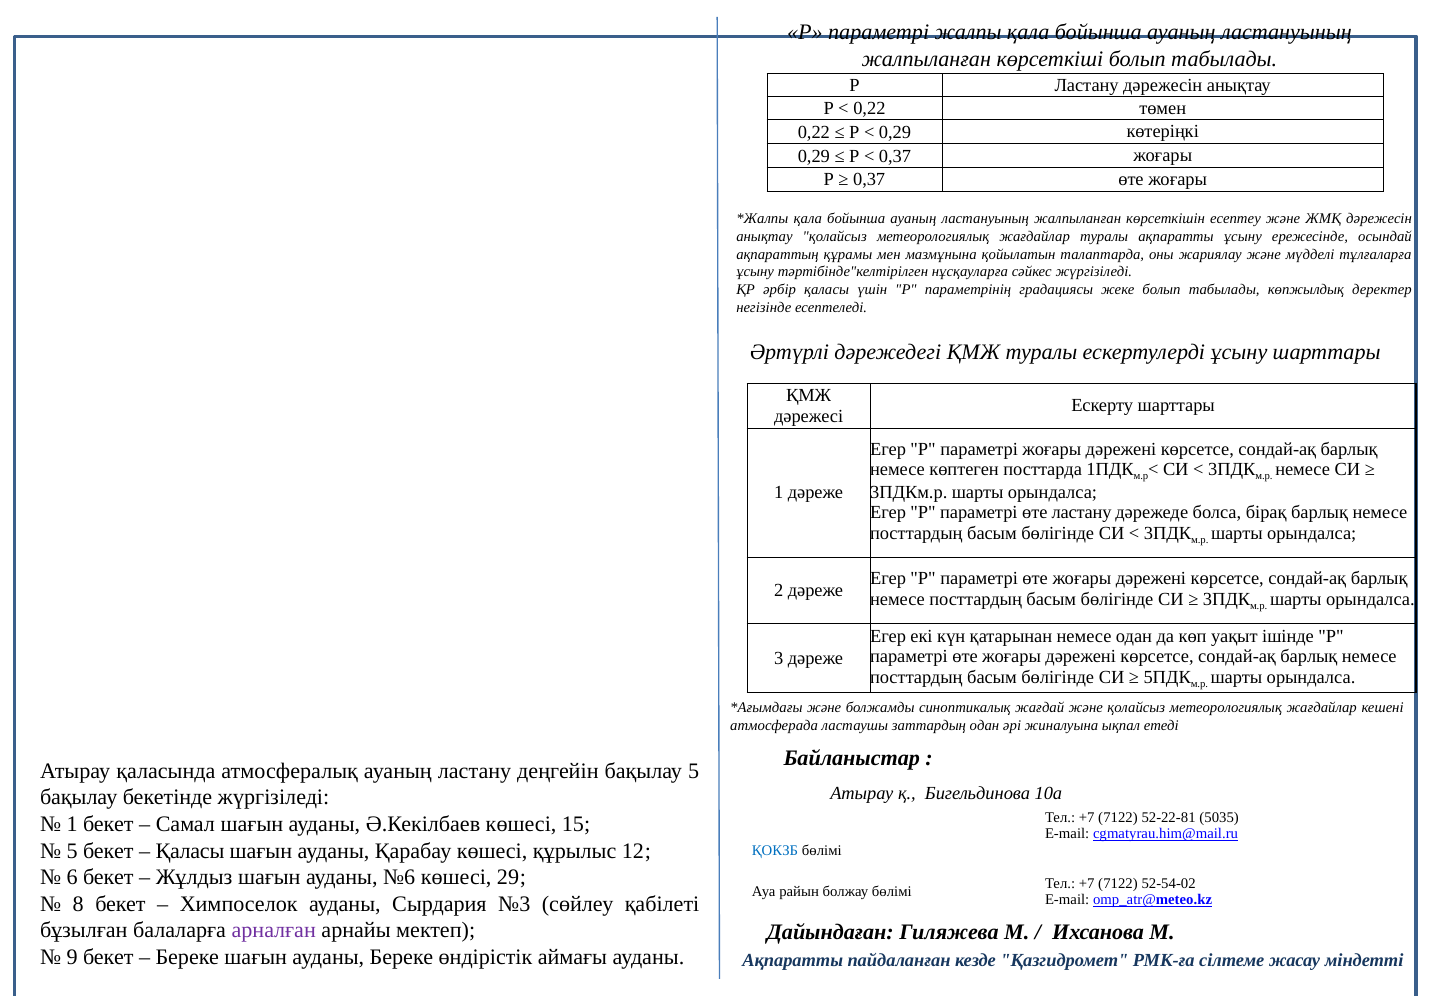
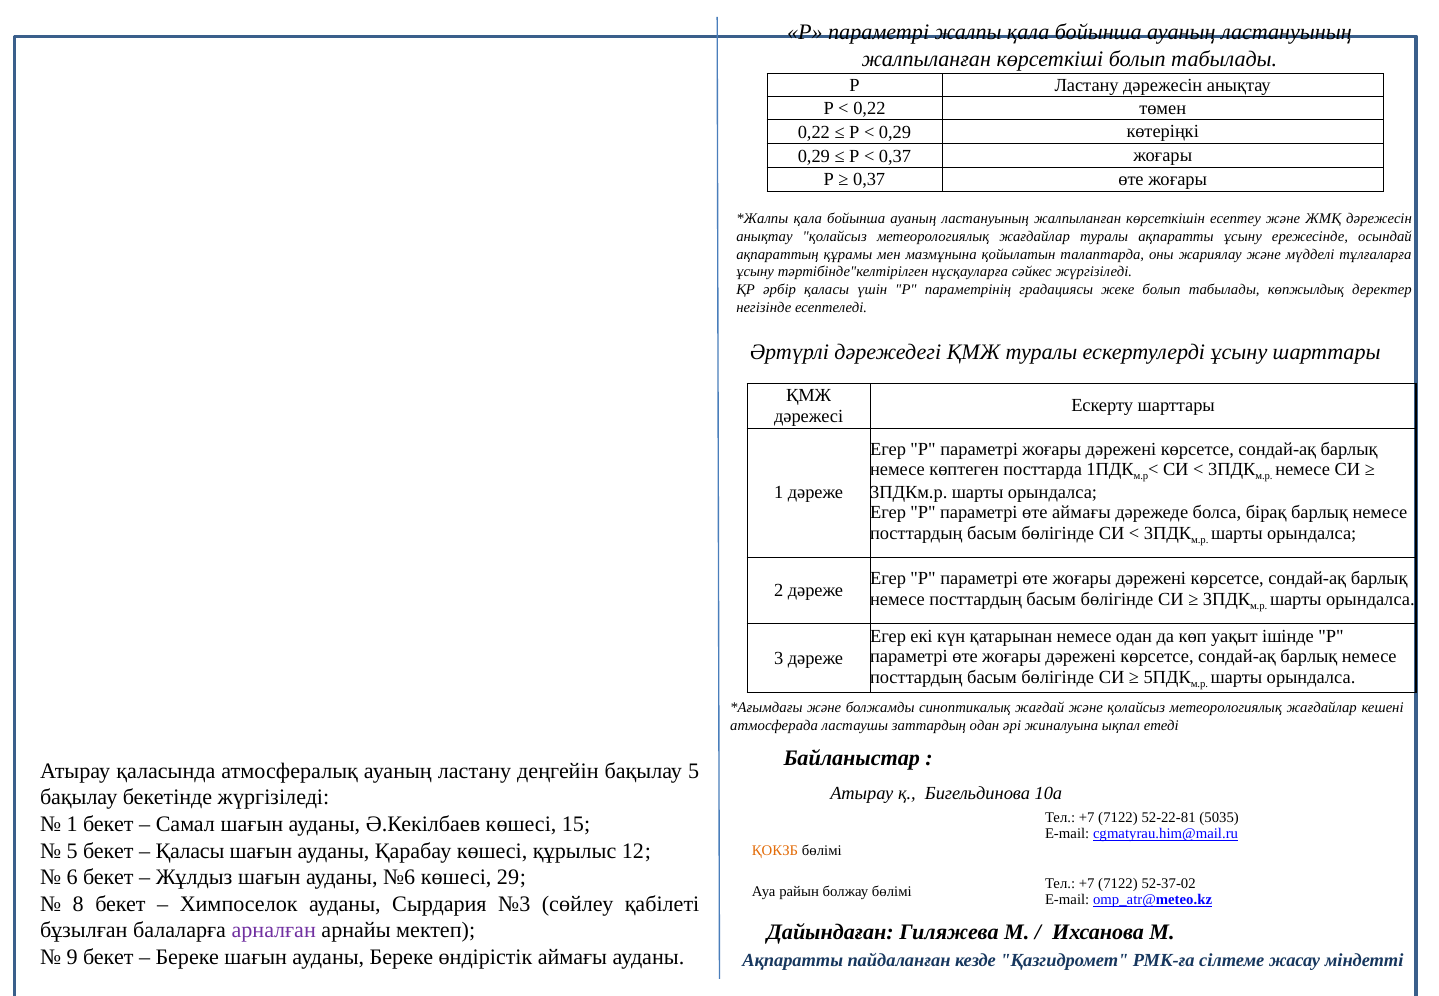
өте ластану: ластану -> аймағы
ҚОКЗБ colour: blue -> orange
52-54-02: 52-54-02 -> 52-37-02
